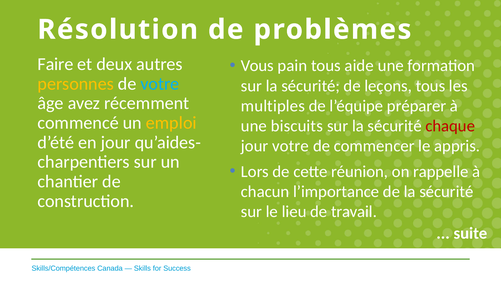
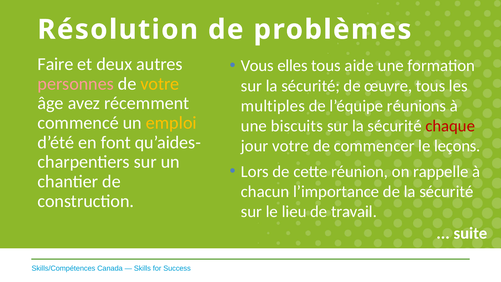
pain: pain -> elles
personnes colour: yellow -> pink
votre at (160, 84) colour: light blue -> yellow
leçons: leçons -> œuvre
préparer: préparer -> réunions
en jour: jour -> font
appris: appris -> leçons
